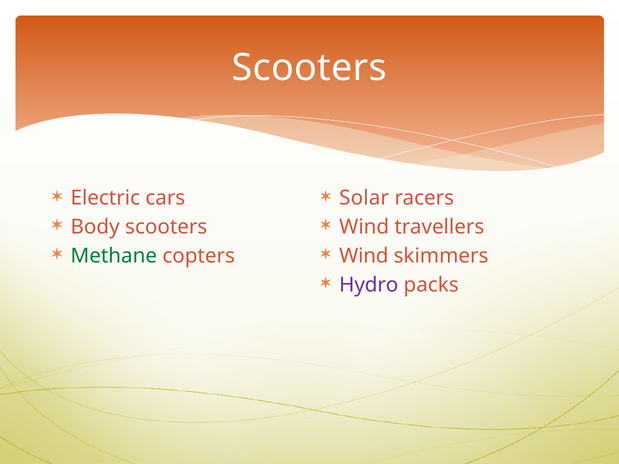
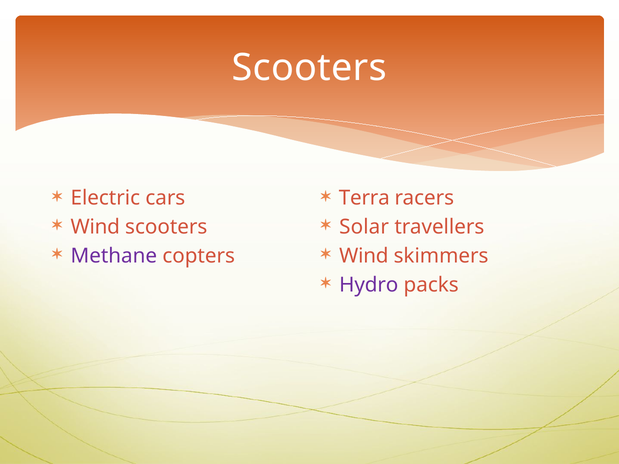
Solar: Solar -> Terra
Body at (95, 227): Body -> Wind
Wind at (364, 227): Wind -> Solar
Methane colour: green -> purple
